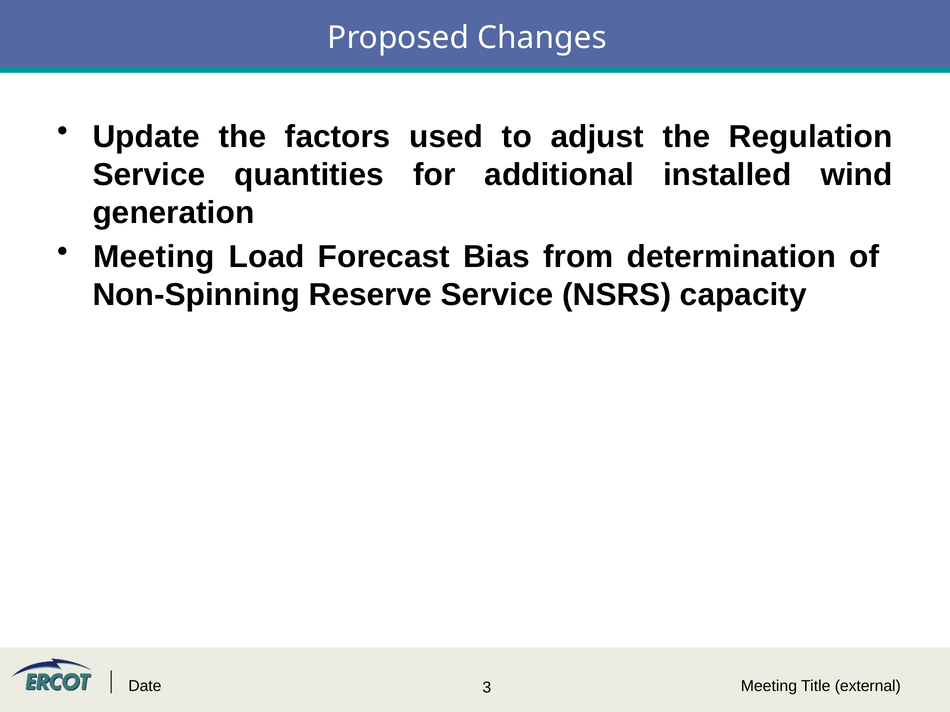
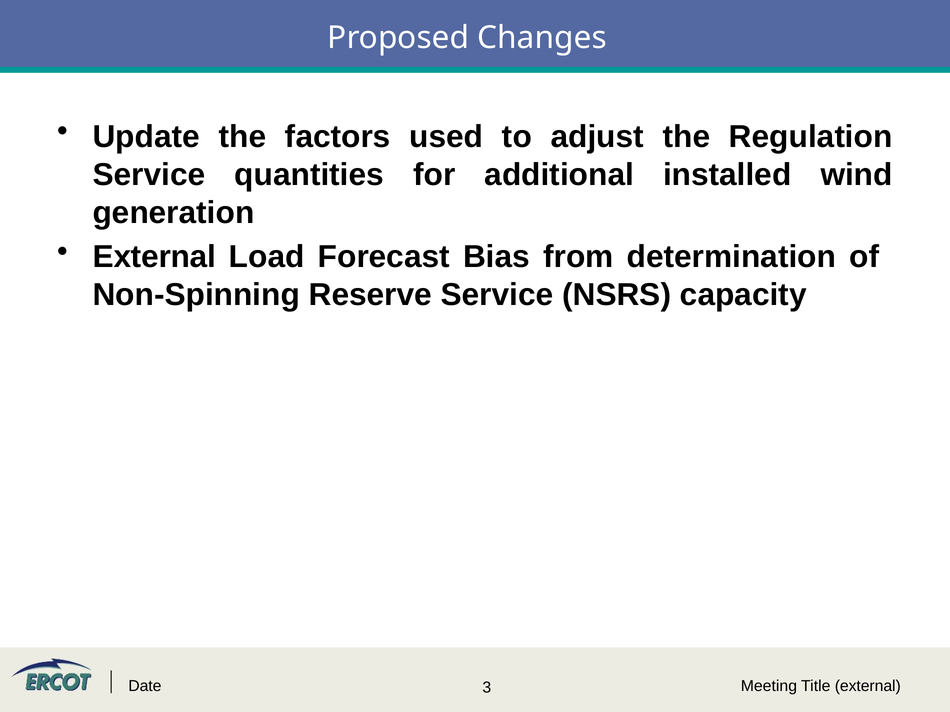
Meeting at (154, 257): Meeting -> External
